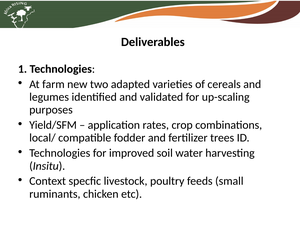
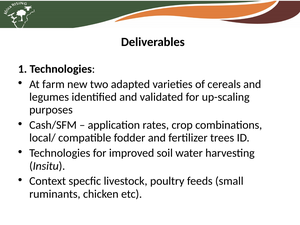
Yield/SFM: Yield/SFM -> Cash/SFM
